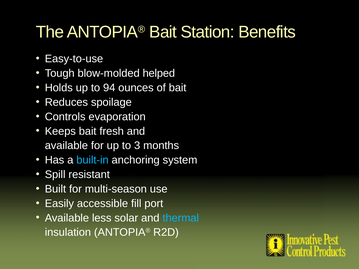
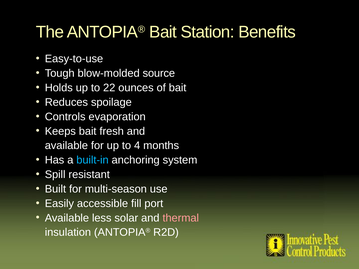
helped: helped -> source
94: 94 -> 22
3: 3 -> 4
thermal colour: light blue -> pink
